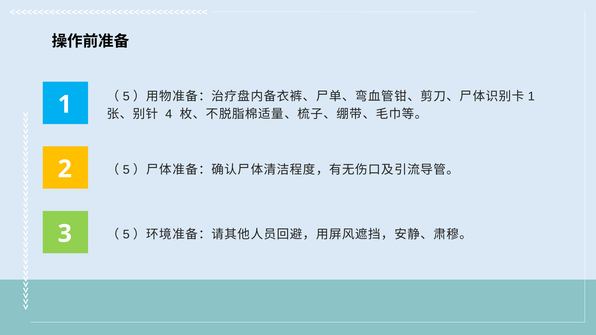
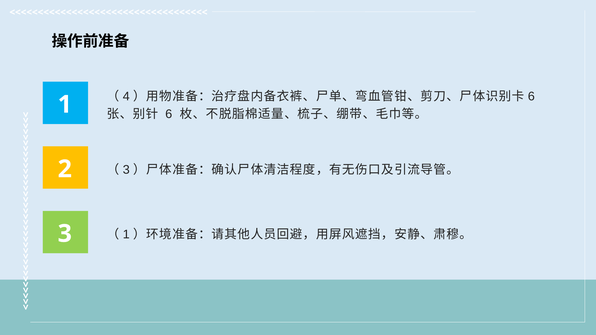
5 at (126, 96): 5 -> 4
1 at (531, 96): 1 -> 6
4 at (169, 114): 4 -> 6
5 at (126, 170): 5 -> 3
5 at (126, 235): 5 -> 1
